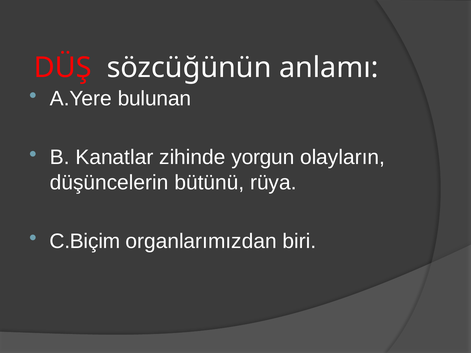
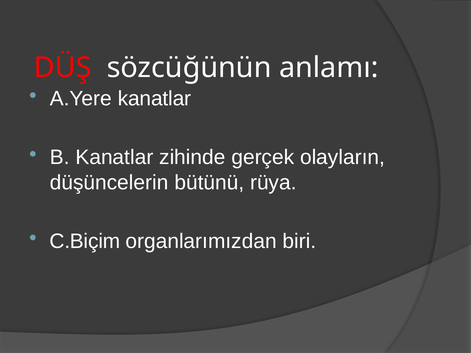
A.Yere bulunan: bulunan -> kanatlar
yorgun: yorgun -> gerçek
